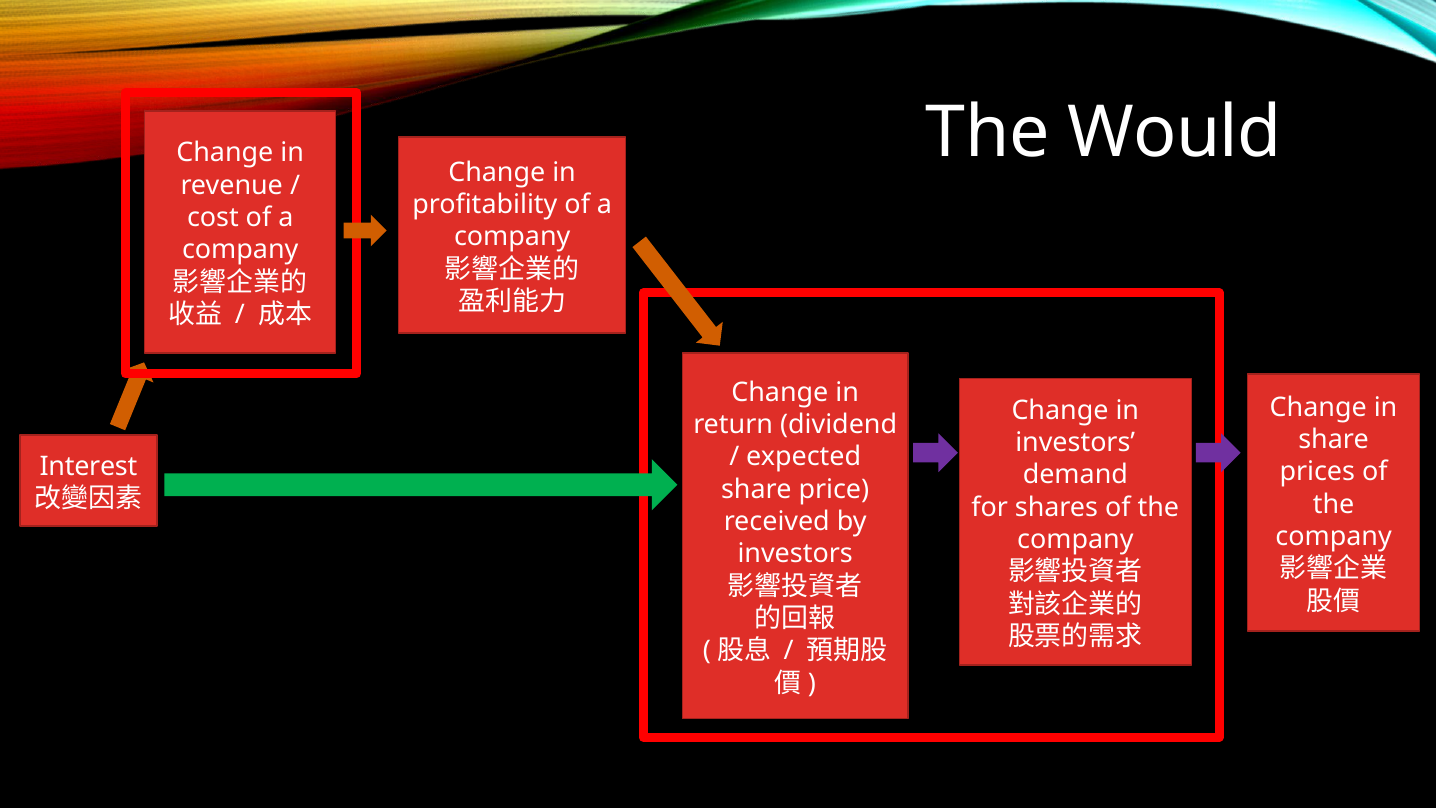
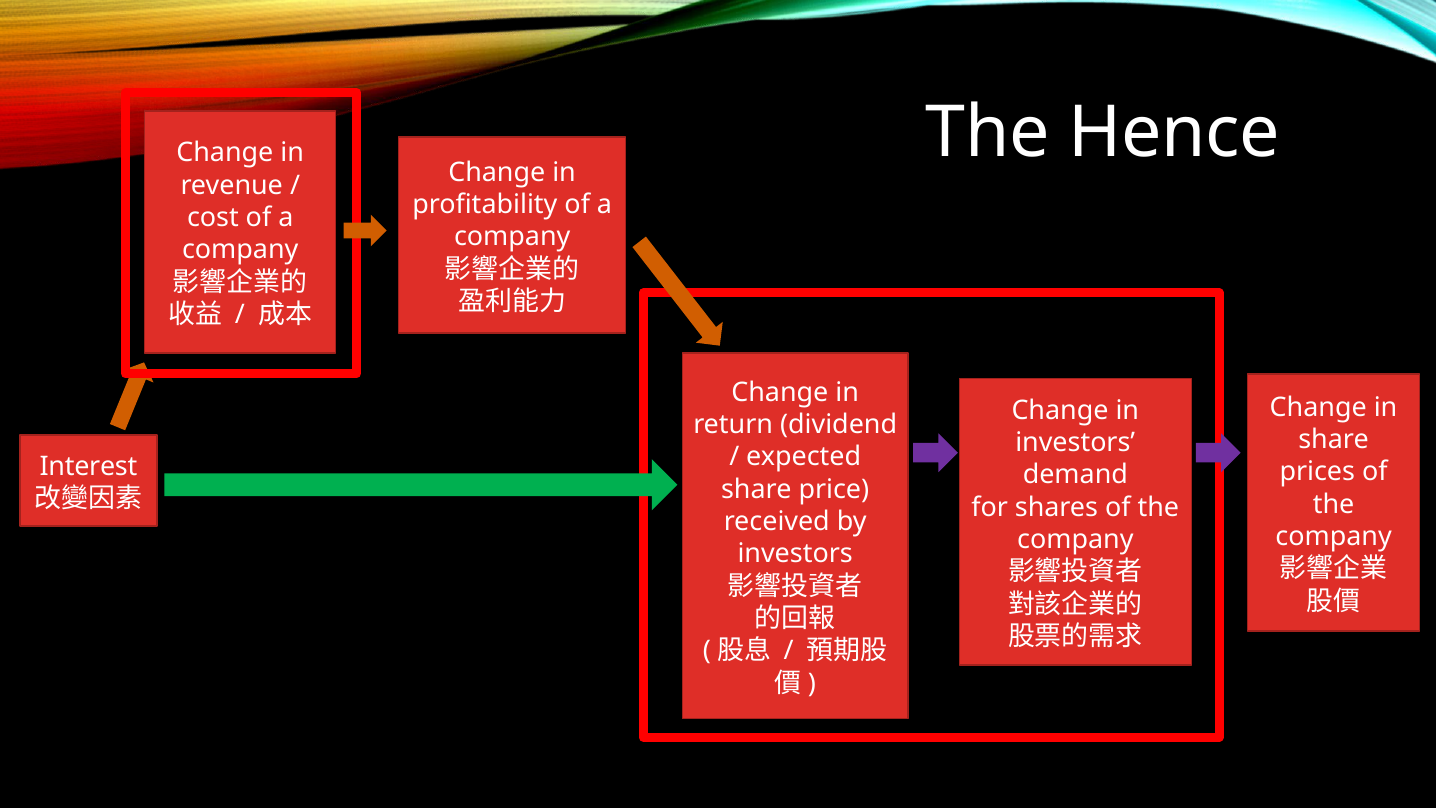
Would: Would -> Hence
